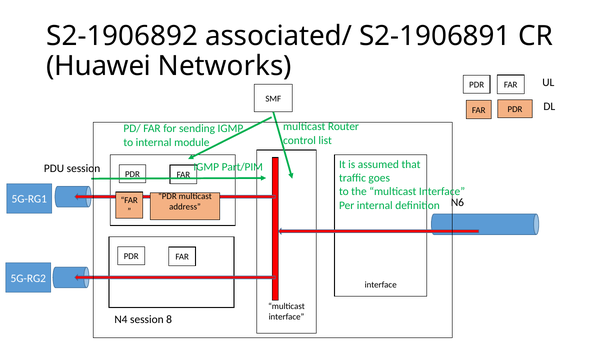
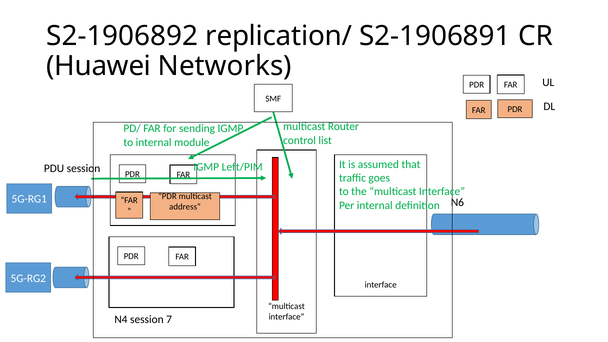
associated/: associated/ -> replication/
Part/PIM: Part/PIM -> Left/PIM
8: 8 -> 7
